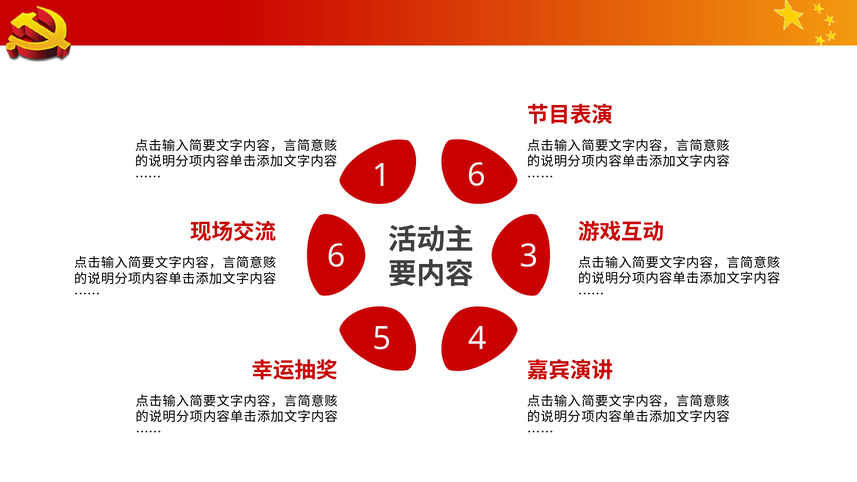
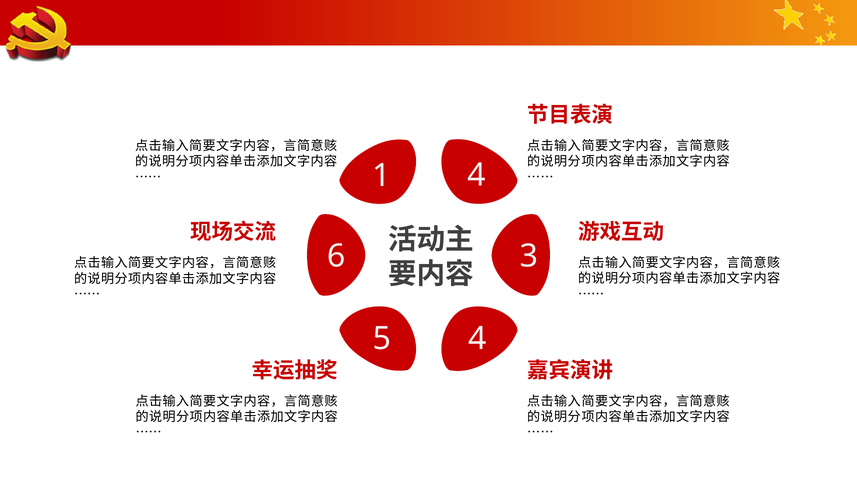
1 6: 6 -> 4
